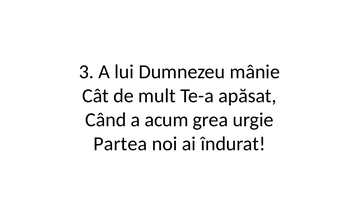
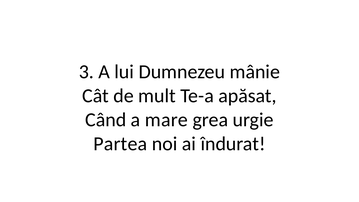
acum: acum -> mare
